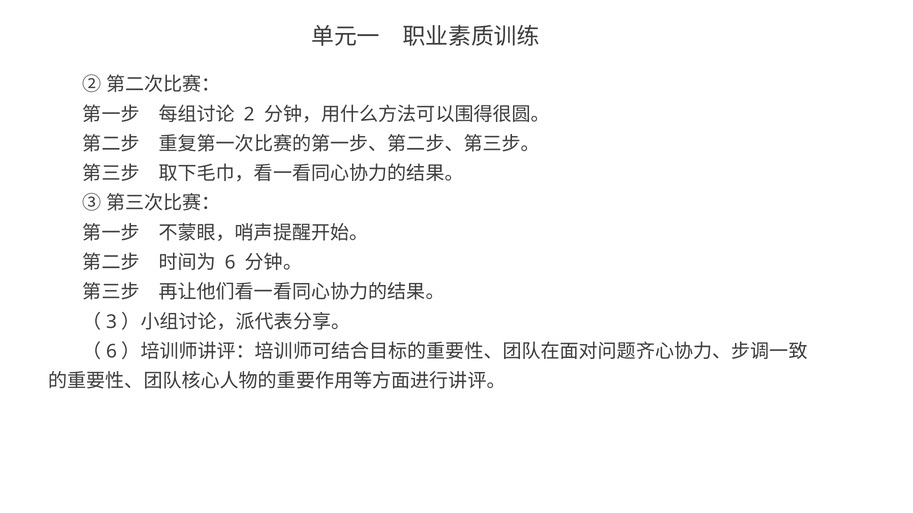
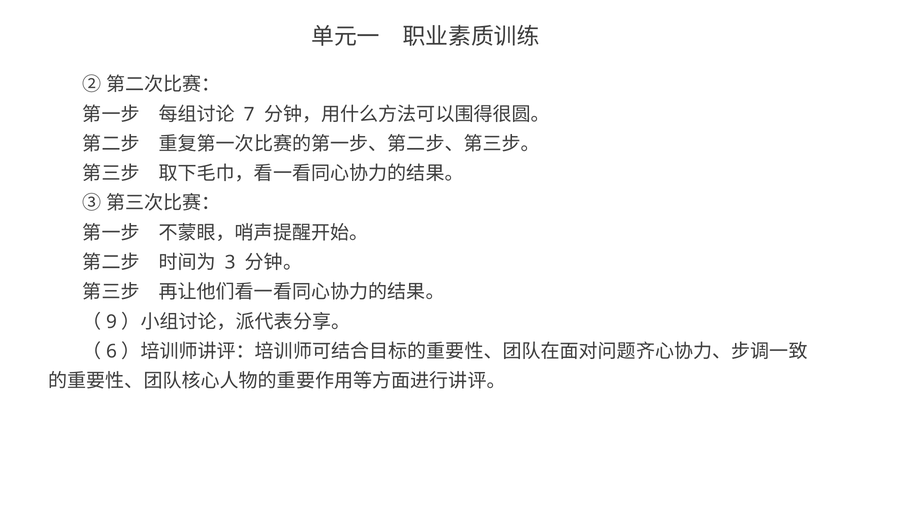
2: 2 -> 7
6 at (230, 263): 6 -> 3
3: 3 -> 9
